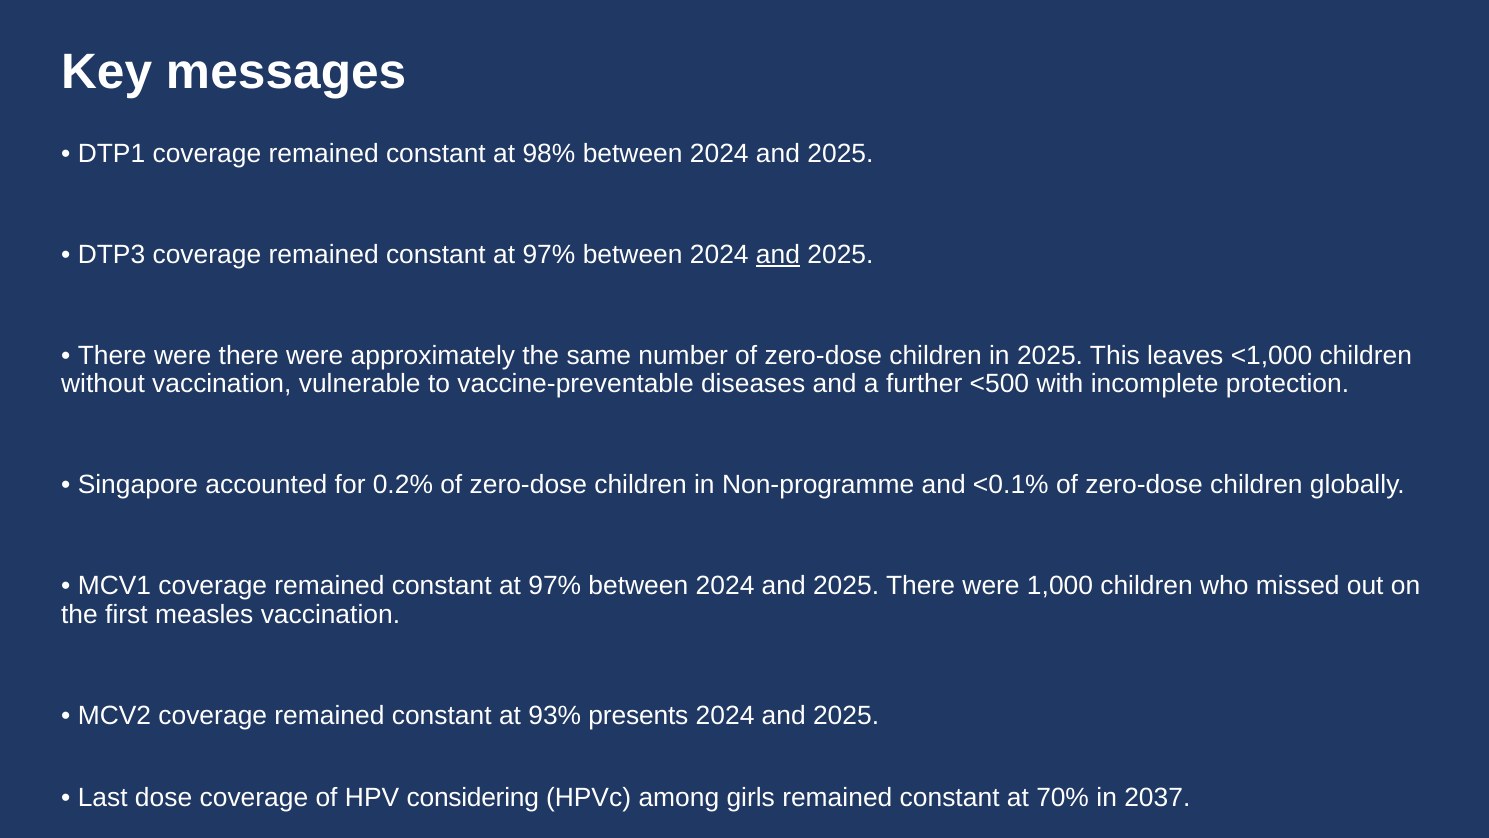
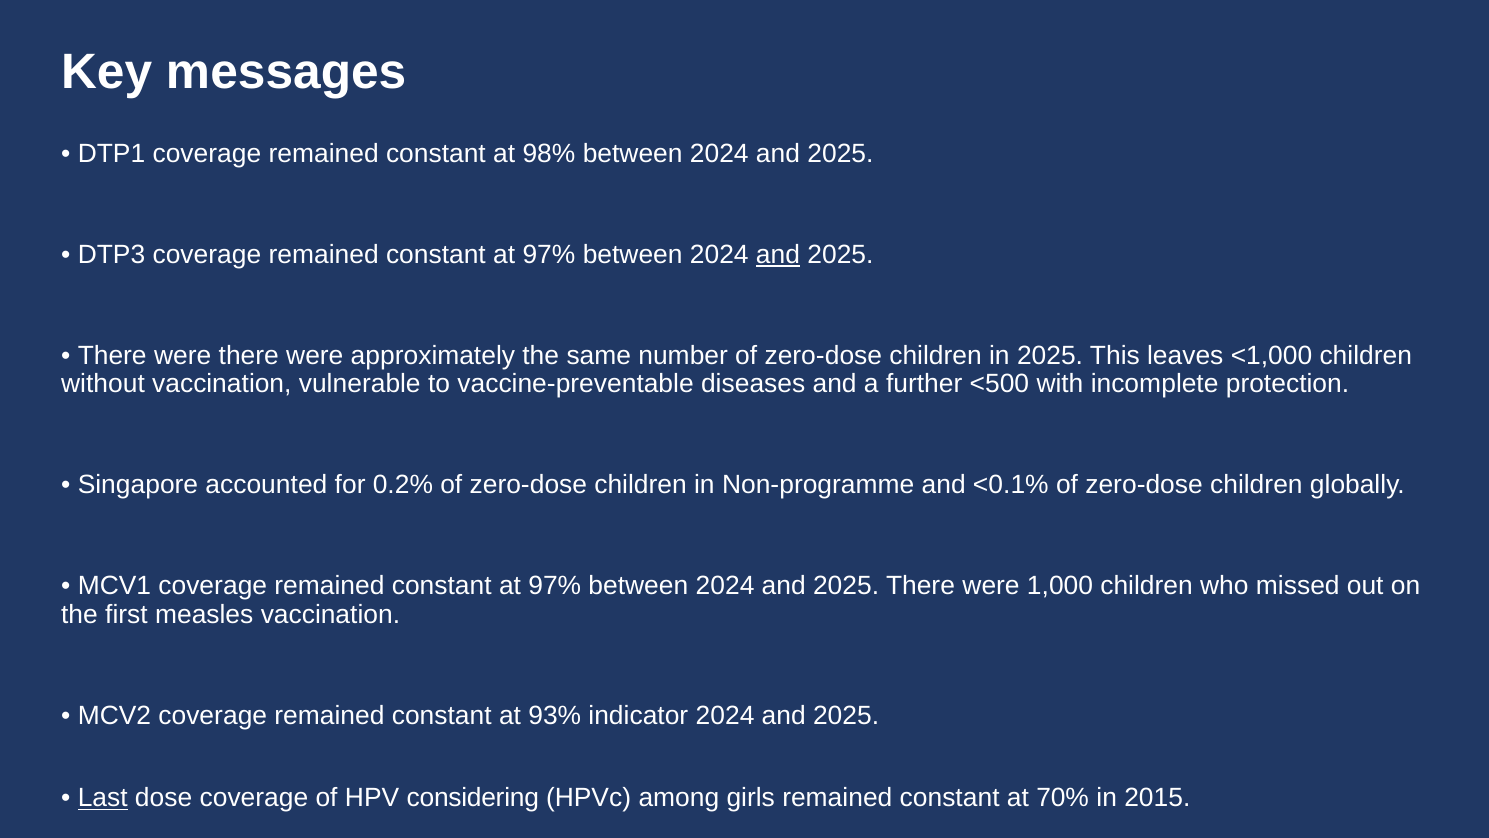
presents: presents -> indicator
Last underline: none -> present
2037: 2037 -> 2015
